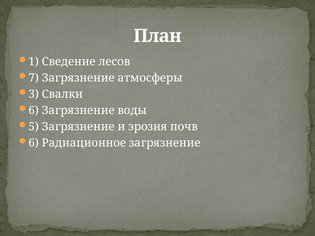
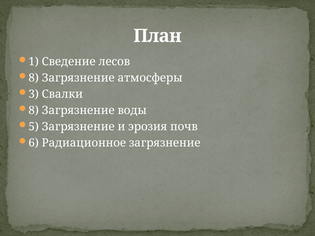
7 at (34, 78): 7 -> 8
6 at (34, 110): 6 -> 8
